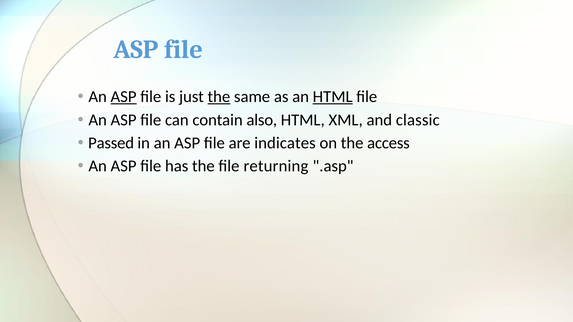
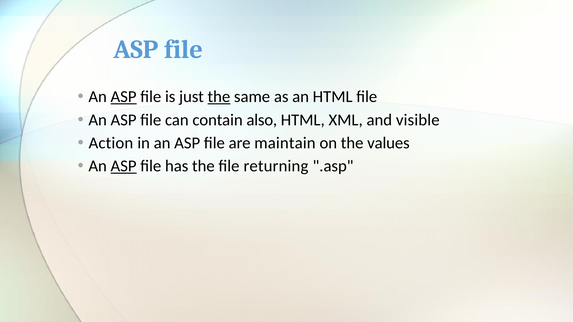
HTML at (333, 97) underline: present -> none
classic: classic -> visible
Passed: Passed -> Action
indicates: indicates -> maintain
access: access -> values
ASP at (124, 166) underline: none -> present
